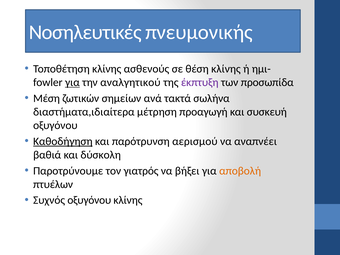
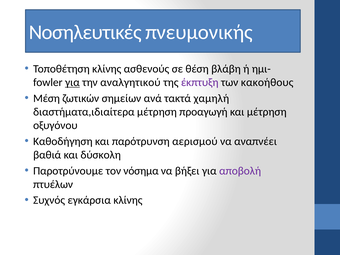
θέση κλίνης: κλίνης -> βλάβη
προσωπίδα: προσωπίδα -> κακοήθους
σωλήνα: σωλήνα -> χαμηλή
και συσκευή: συσκευή -> μέτρηση
Καθοδήγηση underline: present -> none
γιατρός: γιατρός -> νόσημα
αποβολή colour: orange -> purple
Συχνός οξυγόνου: οξυγόνου -> εγκάρσια
